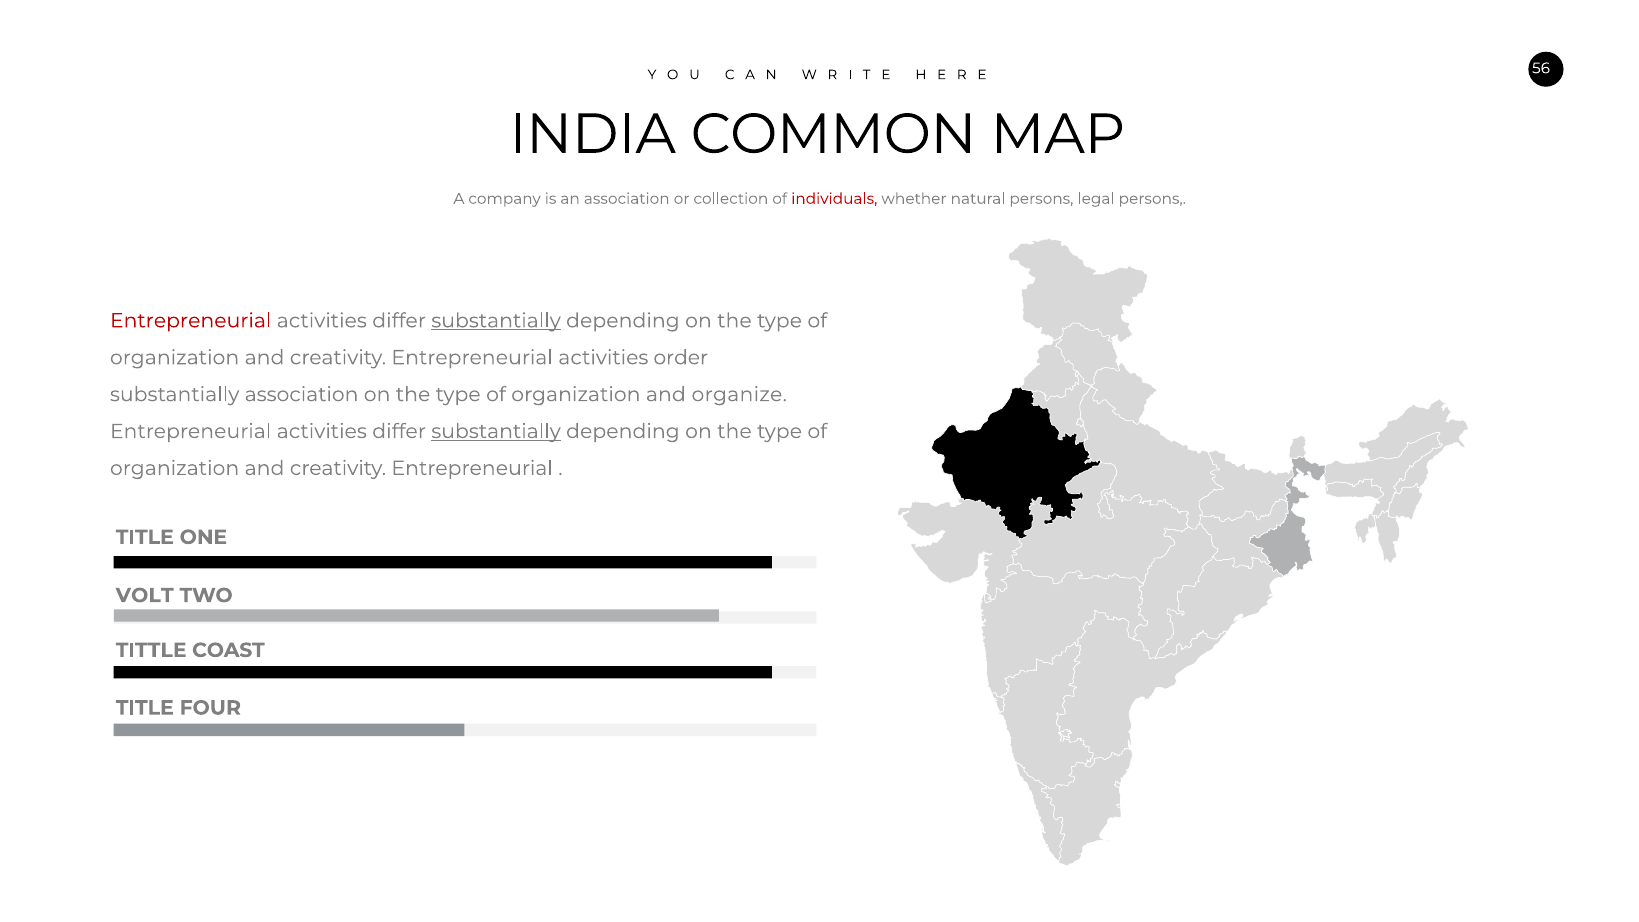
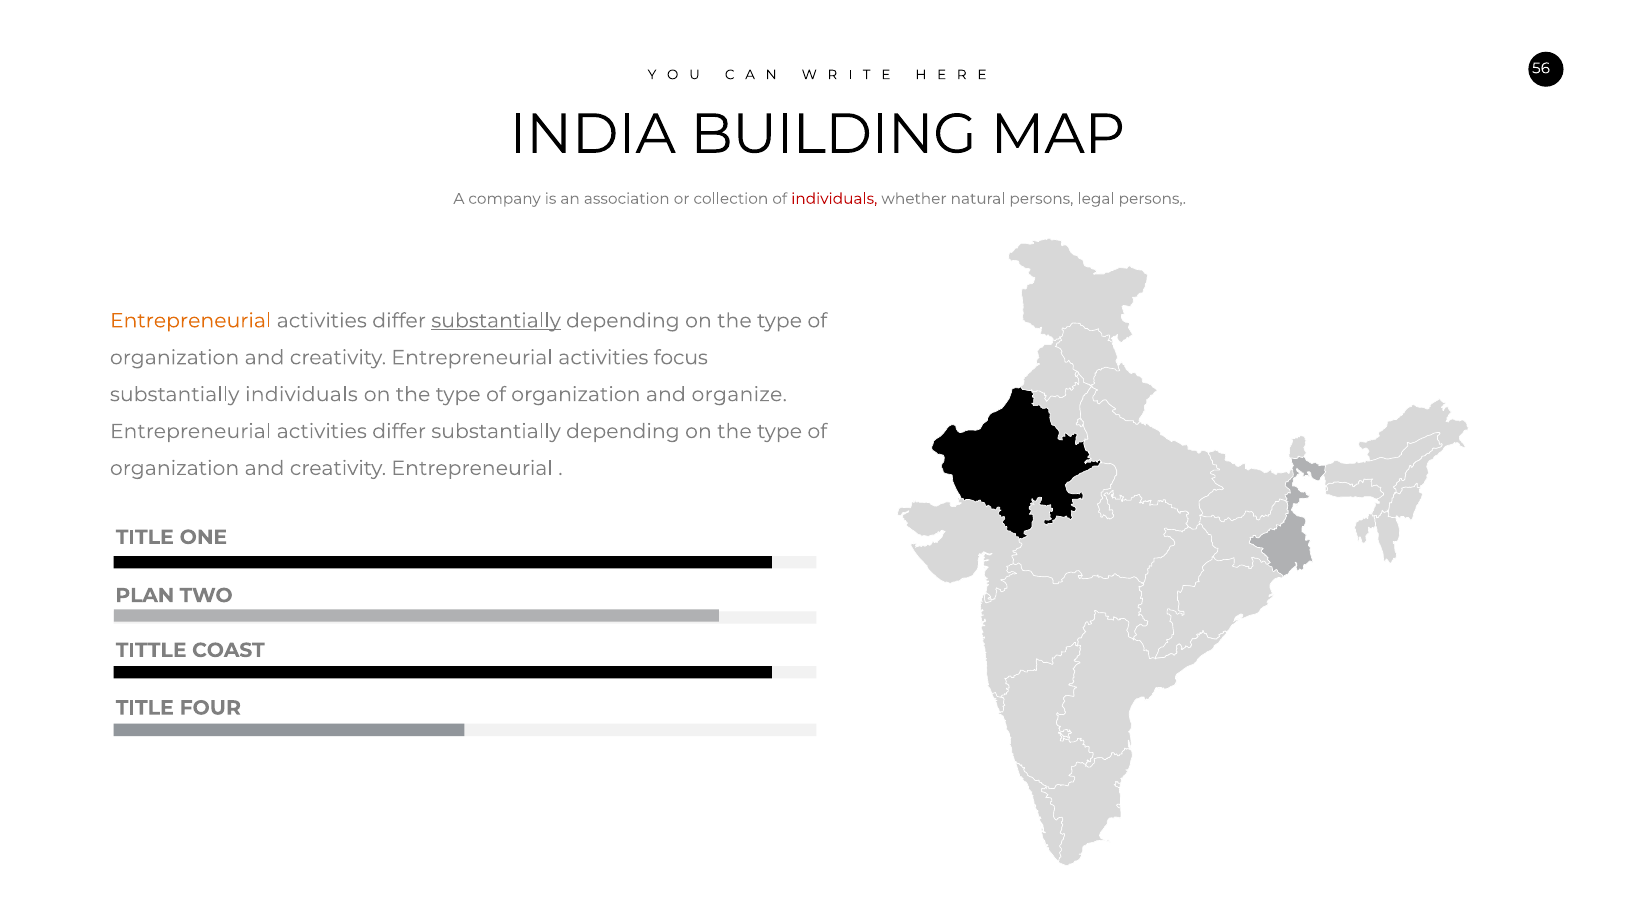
COMMON: COMMON -> BUILDING
Entrepreneurial at (191, 321) colour: red -> orange
order: order -> focus
substantially association: association -> individuals
substantially at (496, 431) underline: present -> none
VOLT: VOLT -> PLAN
